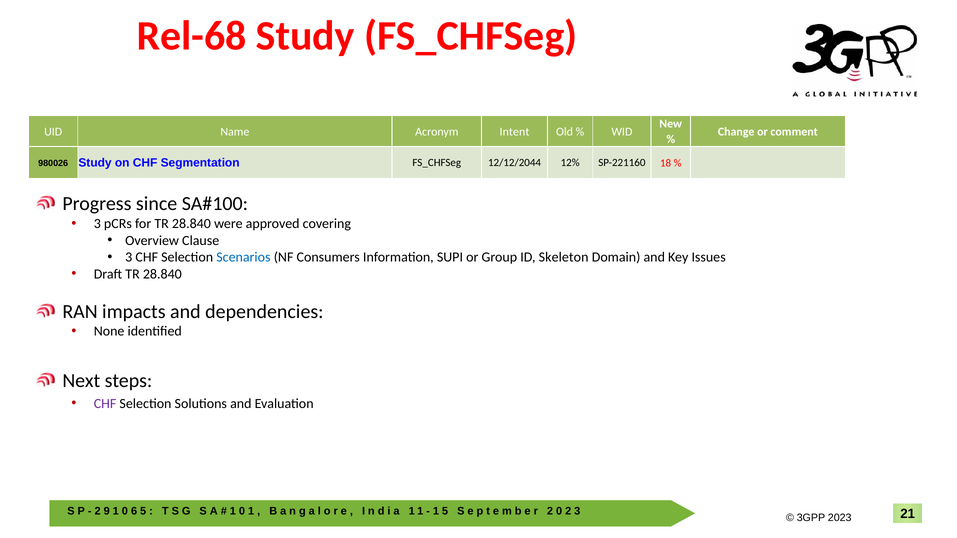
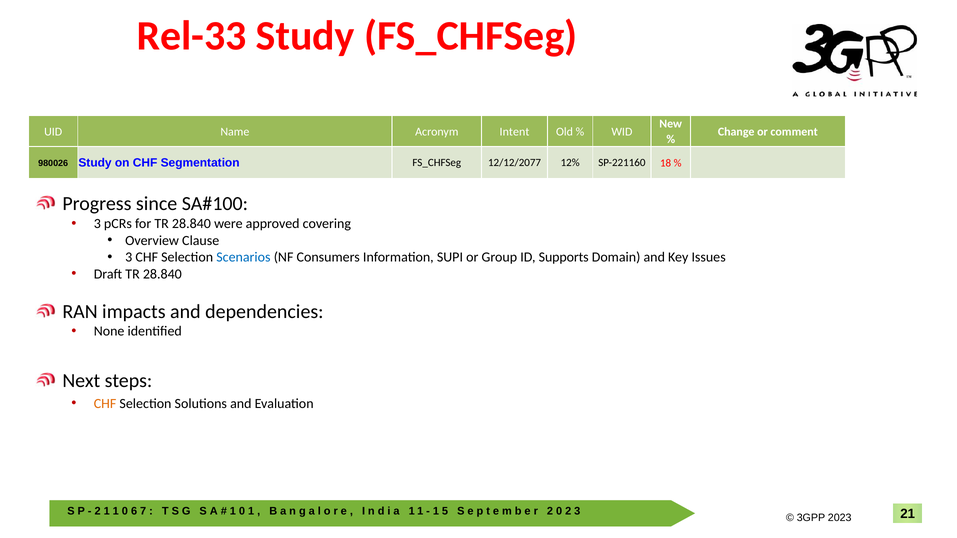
Rel-68: Rel-68 -> Rel-33
12/12/2044: 12/12/2044 -> 12/12/2077
Skeleton: Skeleton -> Supports
CHF at (105, 404) colour: purple -> orange
9 at (107, 511): 9 -> 1
5 at (143, 511): 5 -> 7
